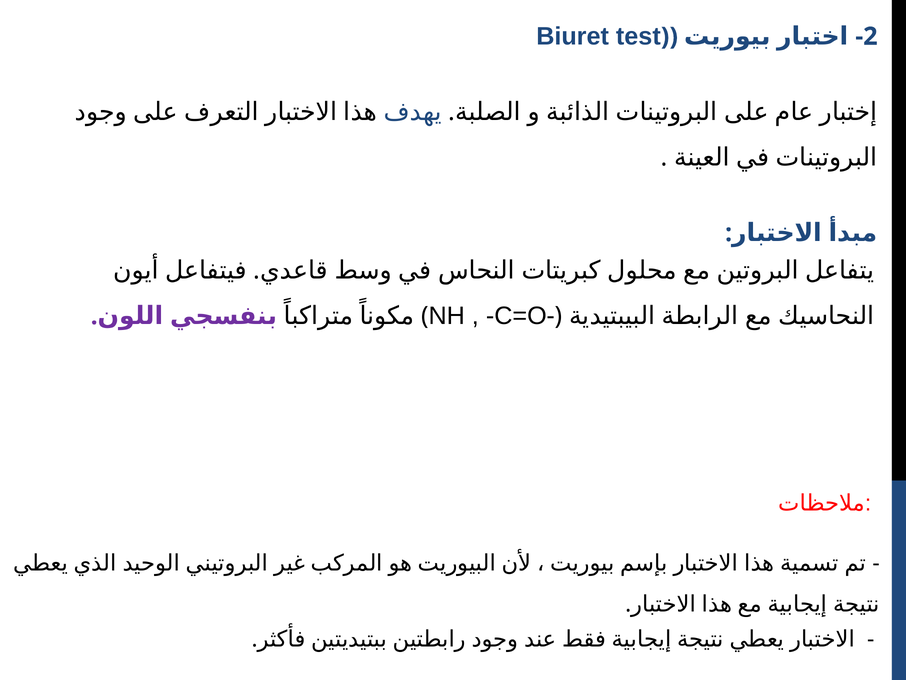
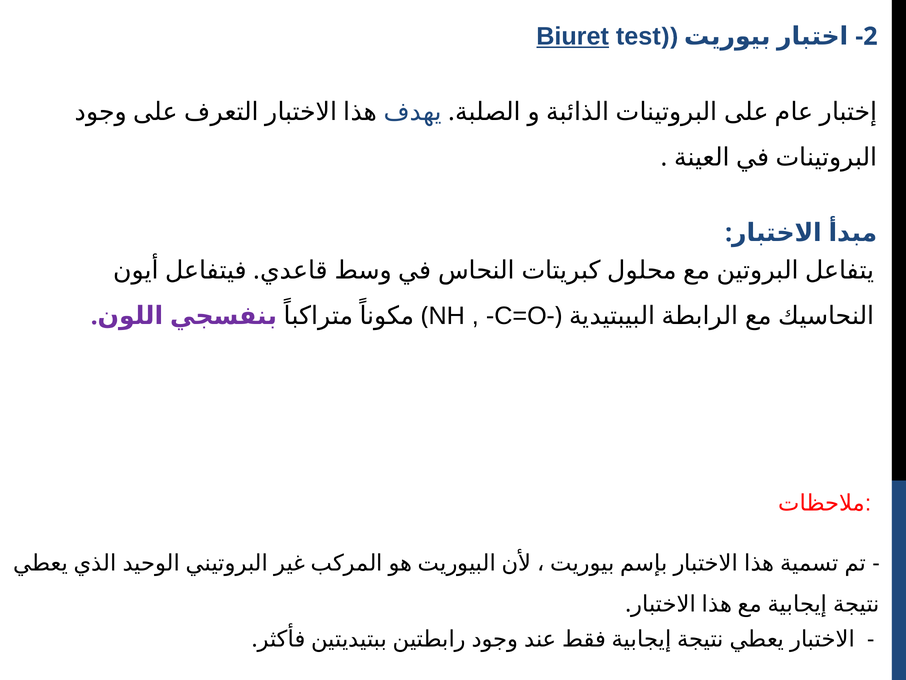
Biuret underline: none -> present
